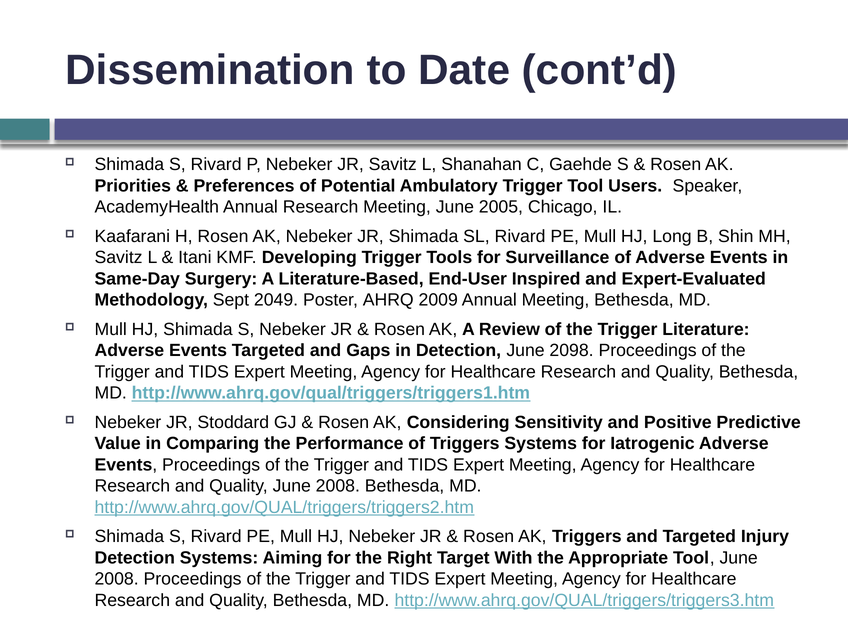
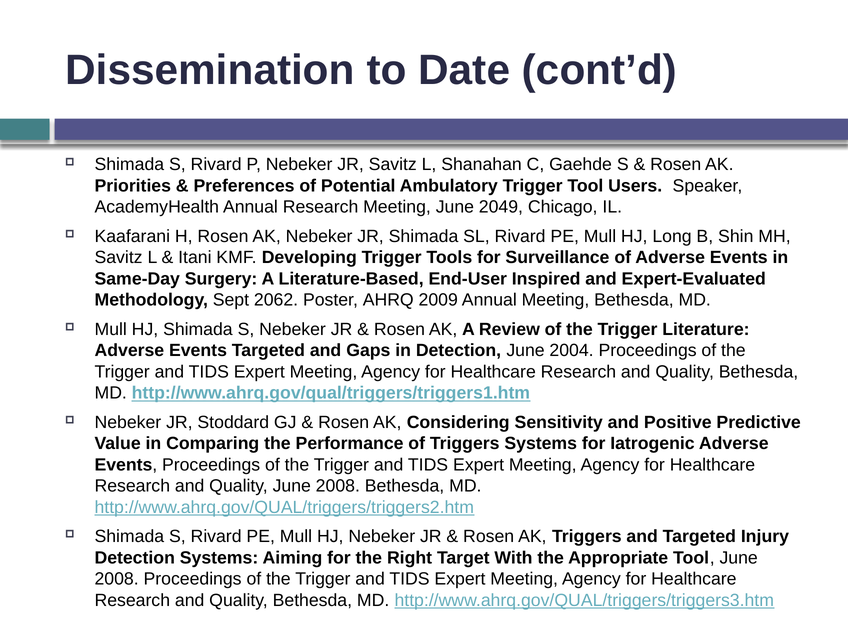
2005: 2005 -> 2049
2049: 2049 -> 2062
2098: 2098 -> 2004
